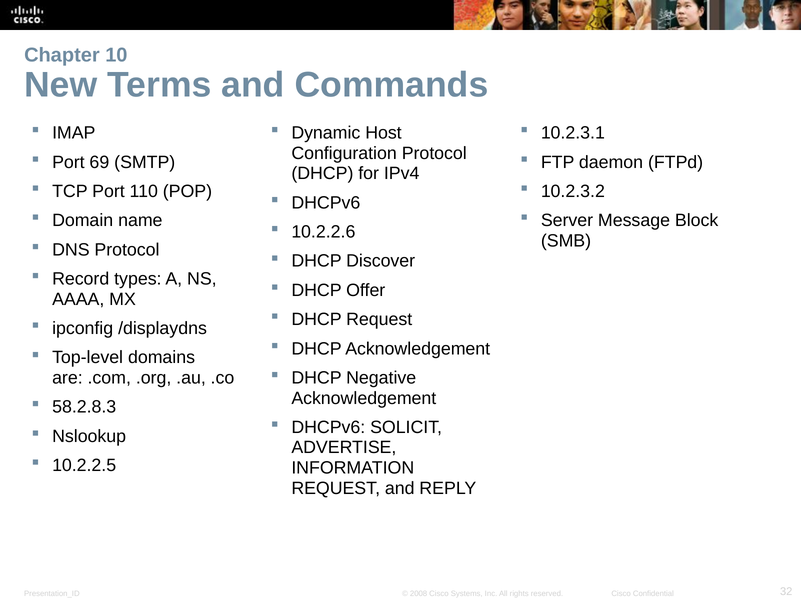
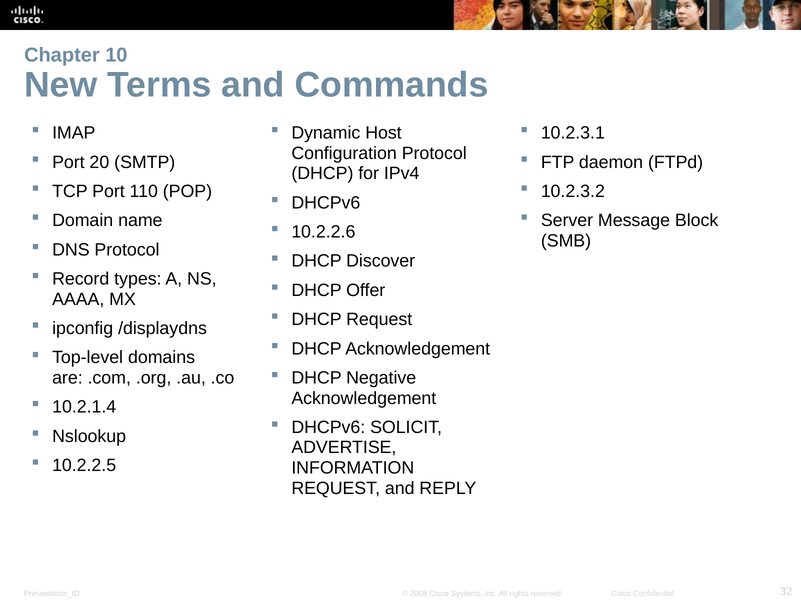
69: 69 -> 20
58.2.8.3: 58.2.8.3 -> 10.2.1.4
